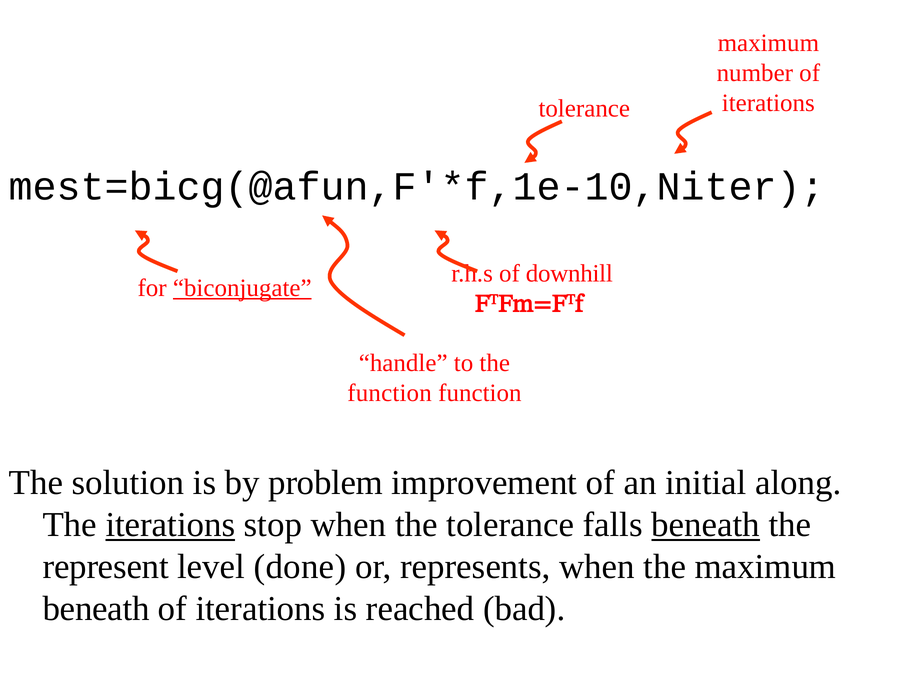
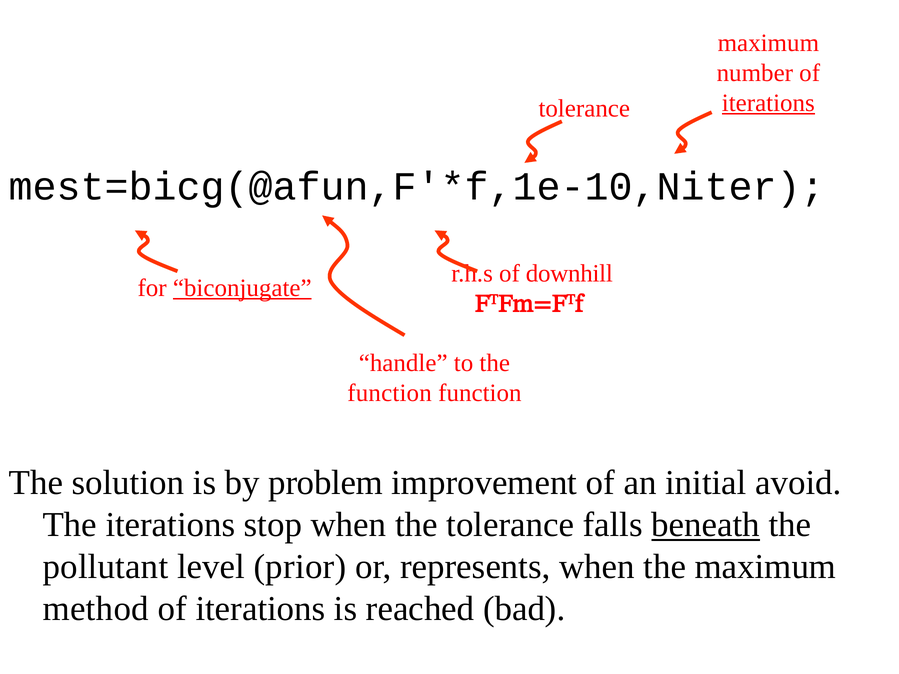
iterations at (768, 103) underline: none -> present
along: along -> avoid
iterations at (170, 525) underline: present -> none
represent: represent -> pollutant
done: done -> prior
beneath at (96, 609): beneath -> method
